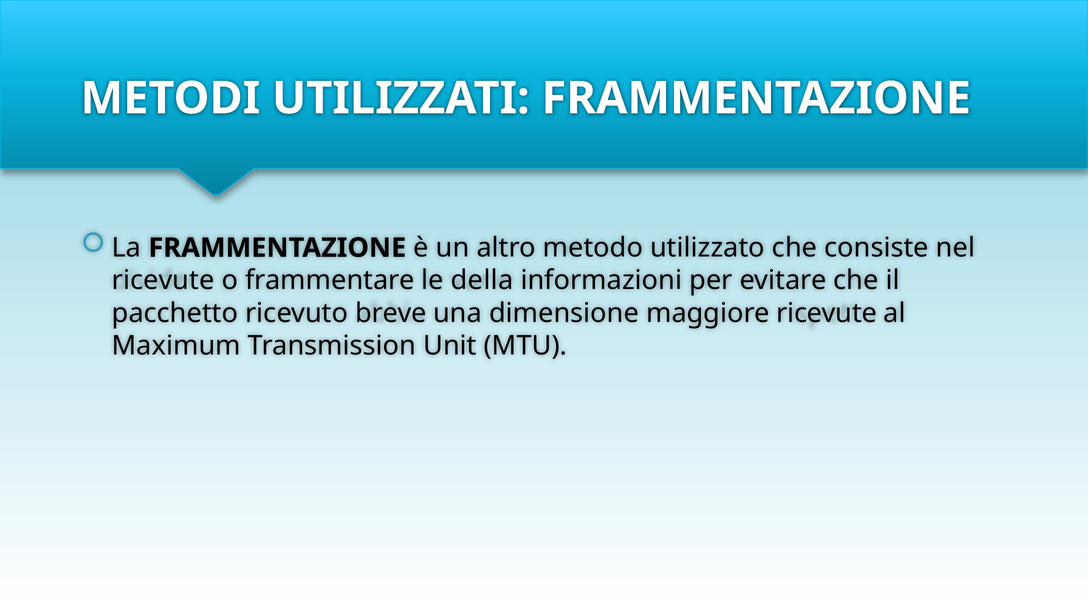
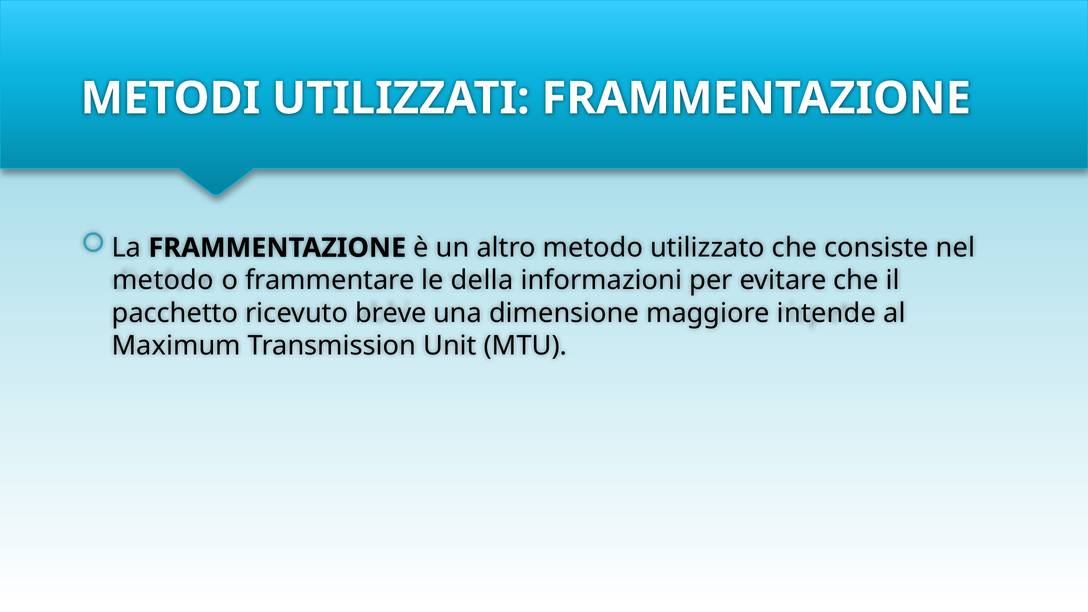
ricevute at (163, 280): ricevute -> metodo
maggiore ricevute: ricevute -> intende
